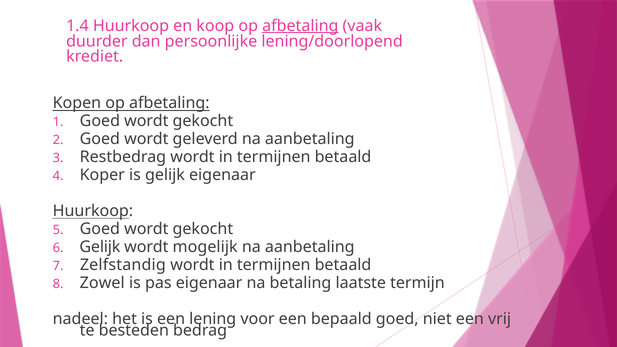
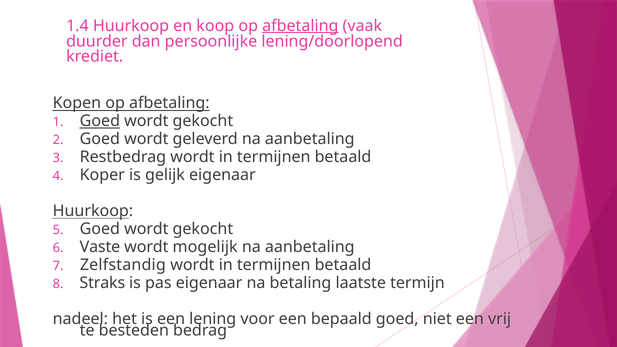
Goed at (100, 121) underline: none -> present
Gelijk at (100, 247): Gelijk -> Vaste
Zowel: Zowel -> Straks
